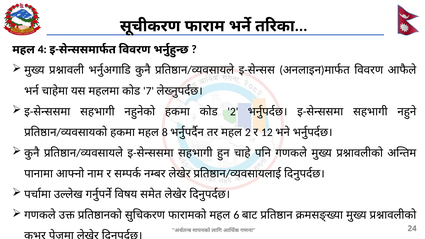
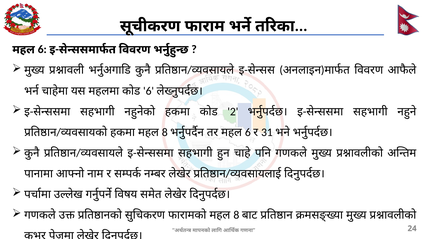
4 at (42, 49): 4 -> 6
7 at (149, 91): 7 -> 6
2 at (248, 132): 2 -> 6
12: 12 -> 31
6 at (236, 215): 6 -> 8
